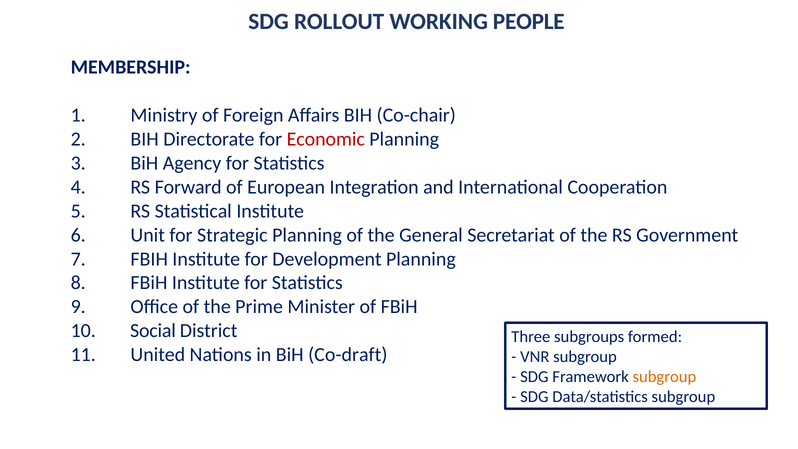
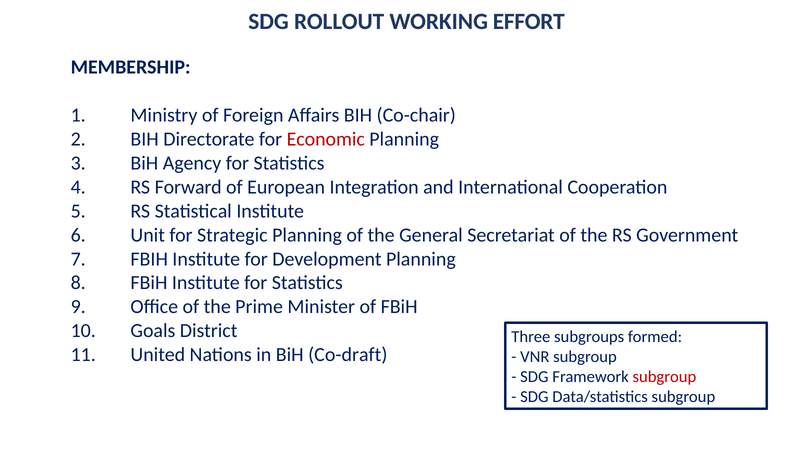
PEOPLE: PEOPLE -> EFFORT
Social: Social -> Goals
subgroup at (664, 377) colour: orange -> red
